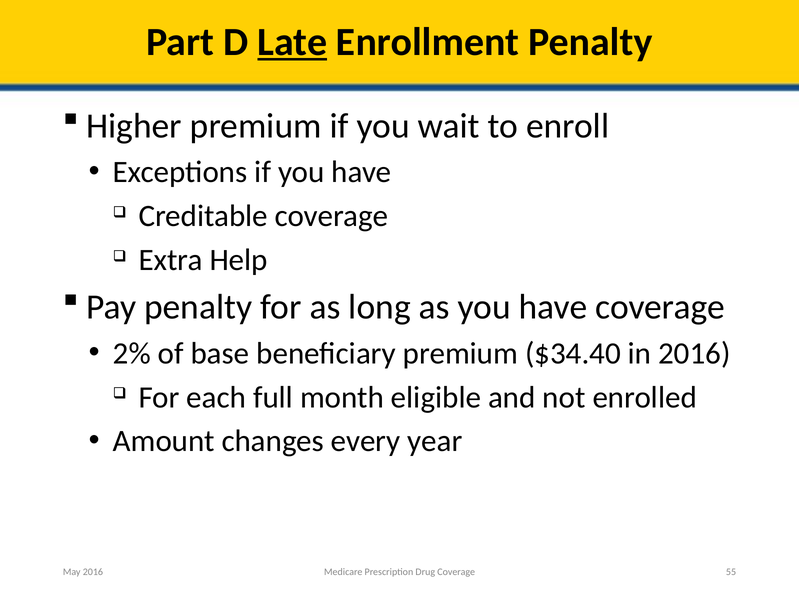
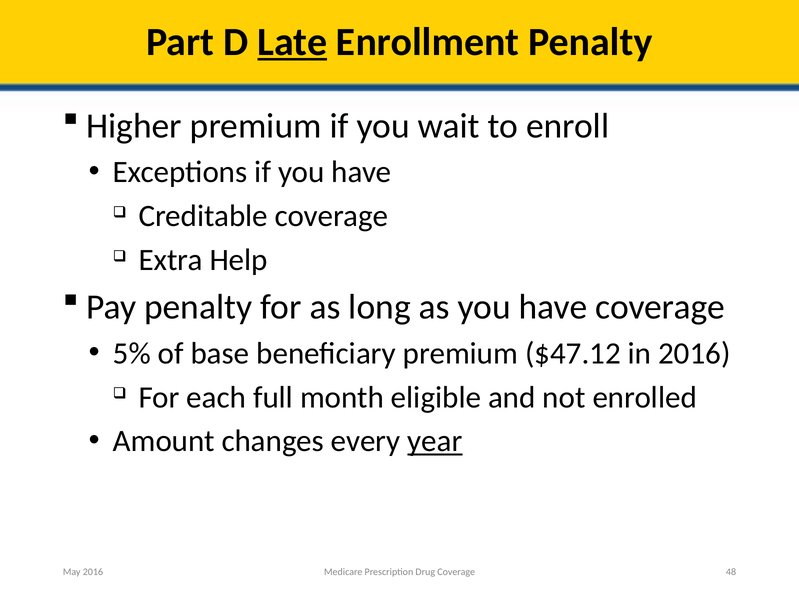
2%: 2% -> 5%
$34.40: $34.40 -> $47.12
year underline: none -> present
55: 55 -> 48
